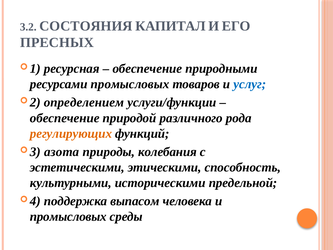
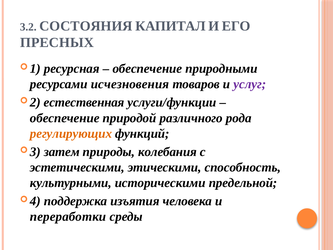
ресурсами промысловых: промысловых -> исчезновения
услуг colour: blue -> purple
определением: определением -> естественная
азота: азота -> затем
выпасом: выпасом -> изъятия
промысловых at (68, 216): промысловых -> переработки
